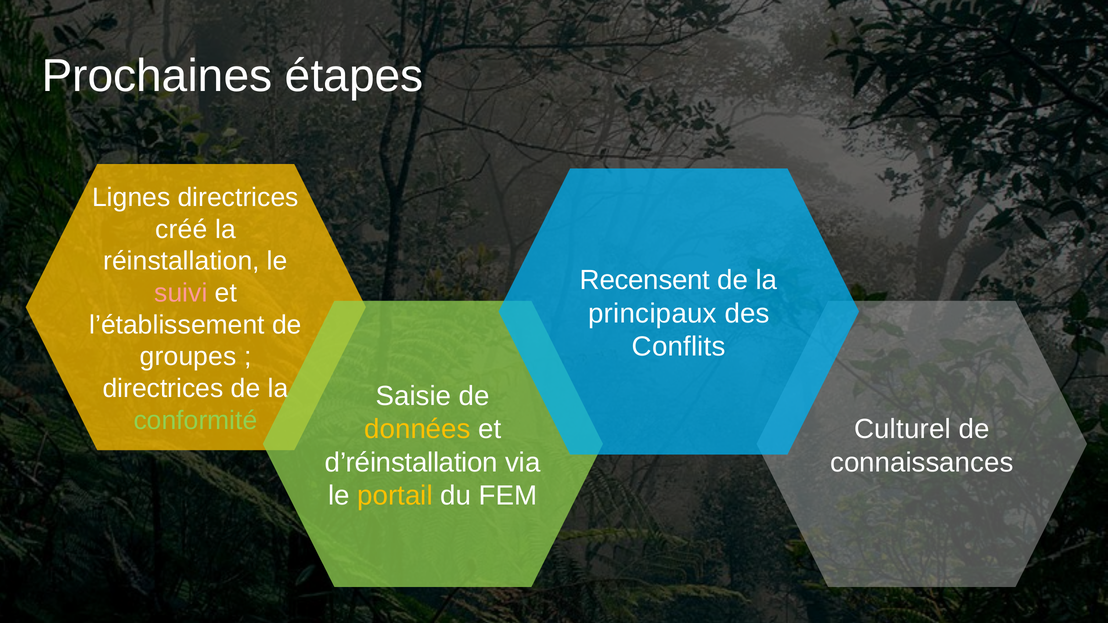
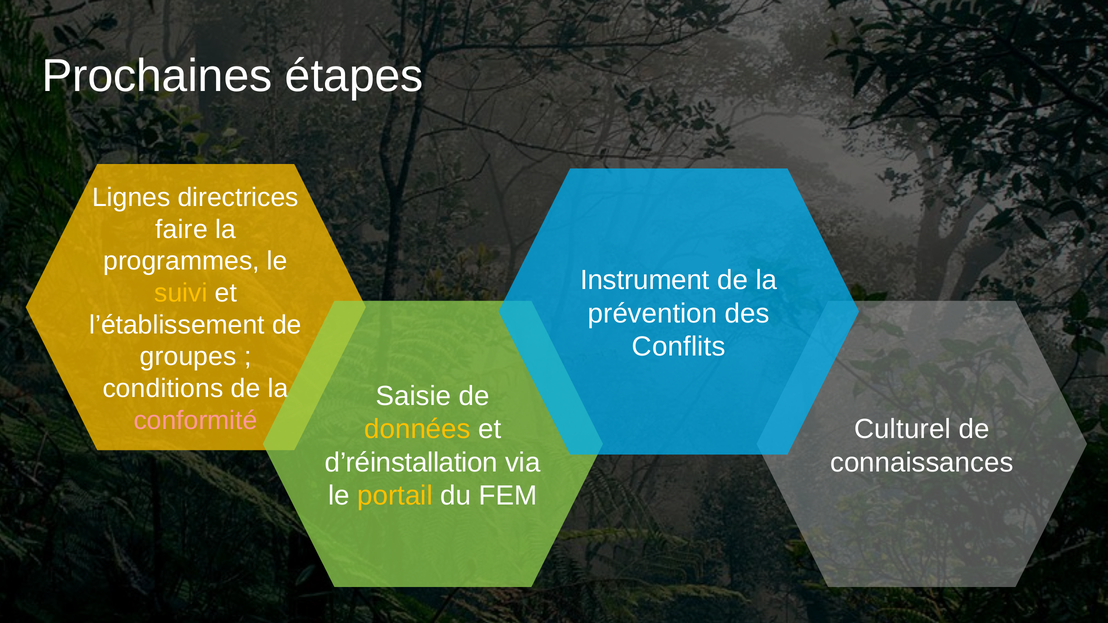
créé: créé -> faire
réinstallation: réinstallation -> programmes
Recensent: Recensent -> Instrument
suivi colour: pink -> yellow
principaux: principaux -> prévention
directrices at (163, 389): directrices -> conditions
conformité colour: light green -> pink
